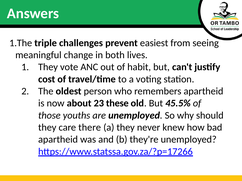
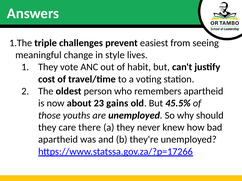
both: both -> style
these: these -> gains
